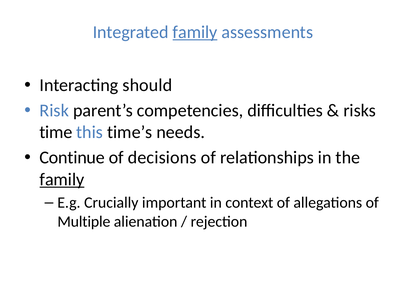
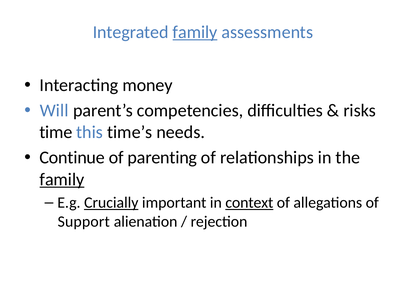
should: should -> money
Risk: Risk -> Will
decisions: decisions -> parenting
Crucially underline: none -> present
context underline: none -> present
Multiple: Multiple -> Support
